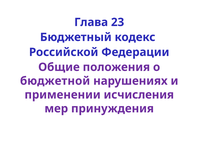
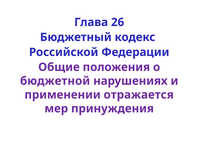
23: 23 -> 26
исчисления: исчисления -> отражается
